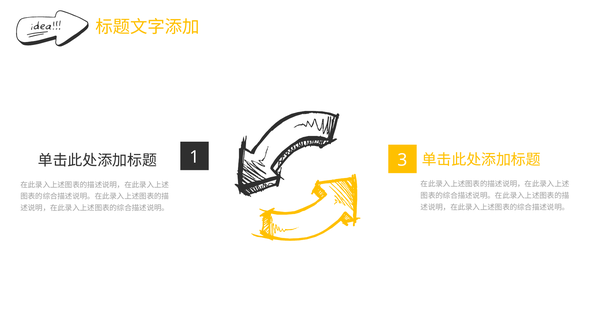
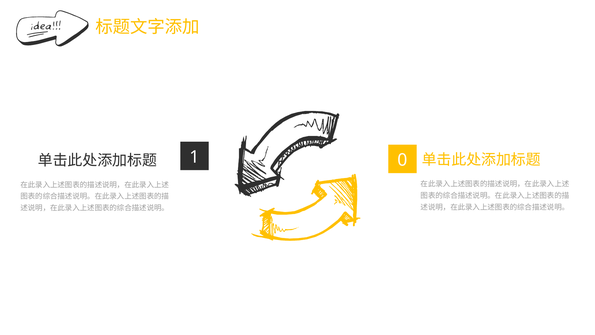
3: 3 -> 0
